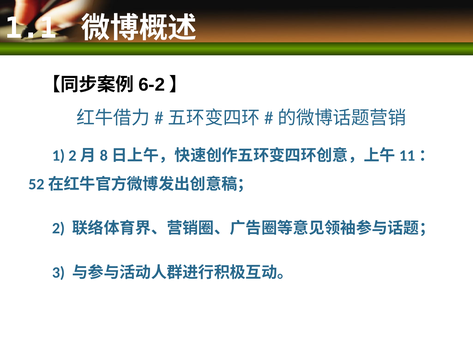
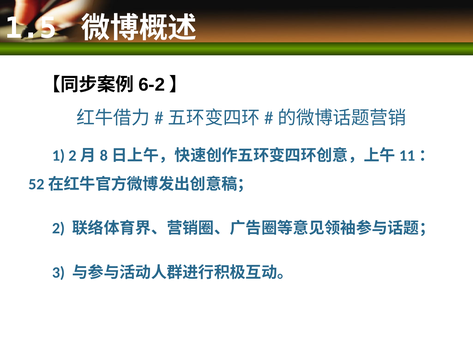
1.1: 1.1 -> 1.5
